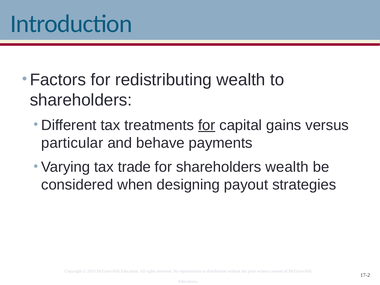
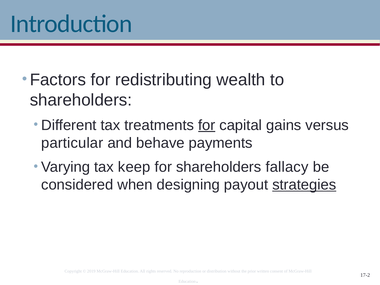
trade: trade -> keep
shareholders wealth: wealth -> fallacy
strategies underline: none -> present
